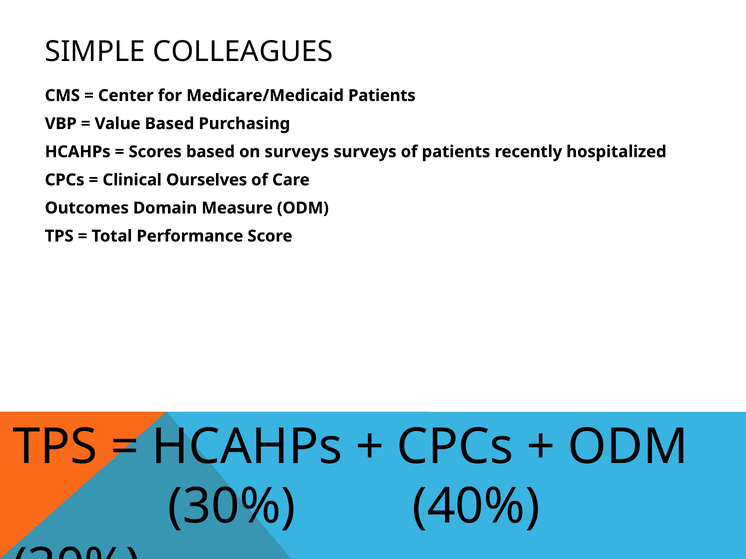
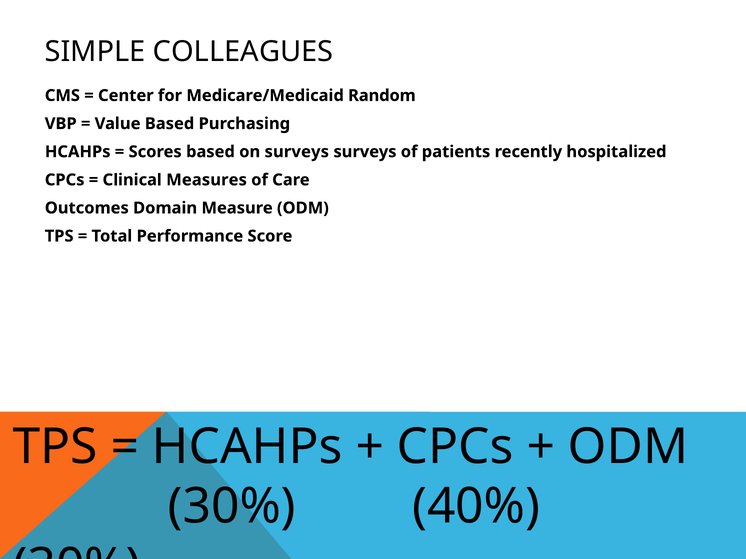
Medicare/Medicaid Patients: Patients -> Random
Ourselves: Ourselves -> Measures
